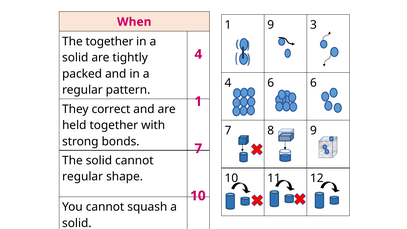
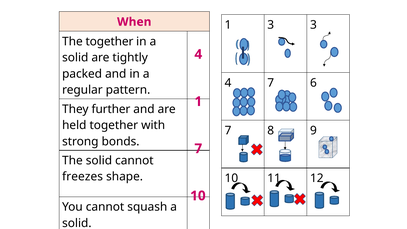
1 9: 9 -> 3
4 6: 6 -> 7
correct: correct -> further
regular at (83, 177): regular -> freezes
